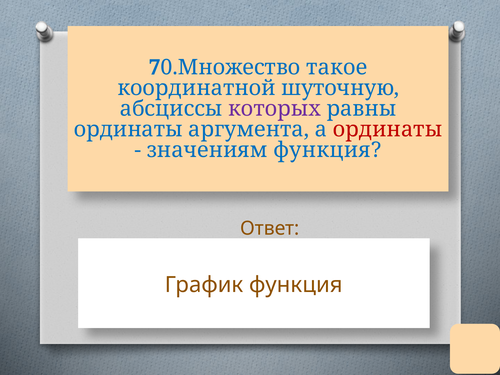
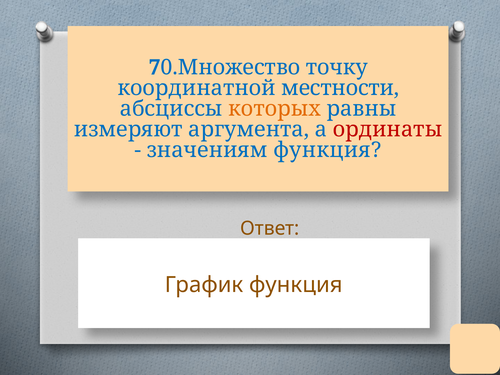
такое: такое -> точку
шуточную: шуточную -> местности
которых colour: purple -> orange
ординаты at (128, 129): ординаты -> измеряют
